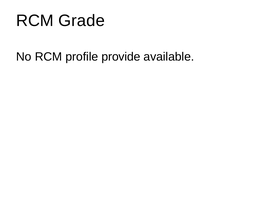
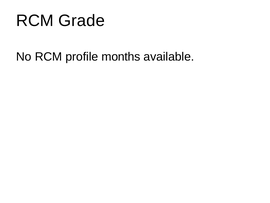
provide: provide -> months
